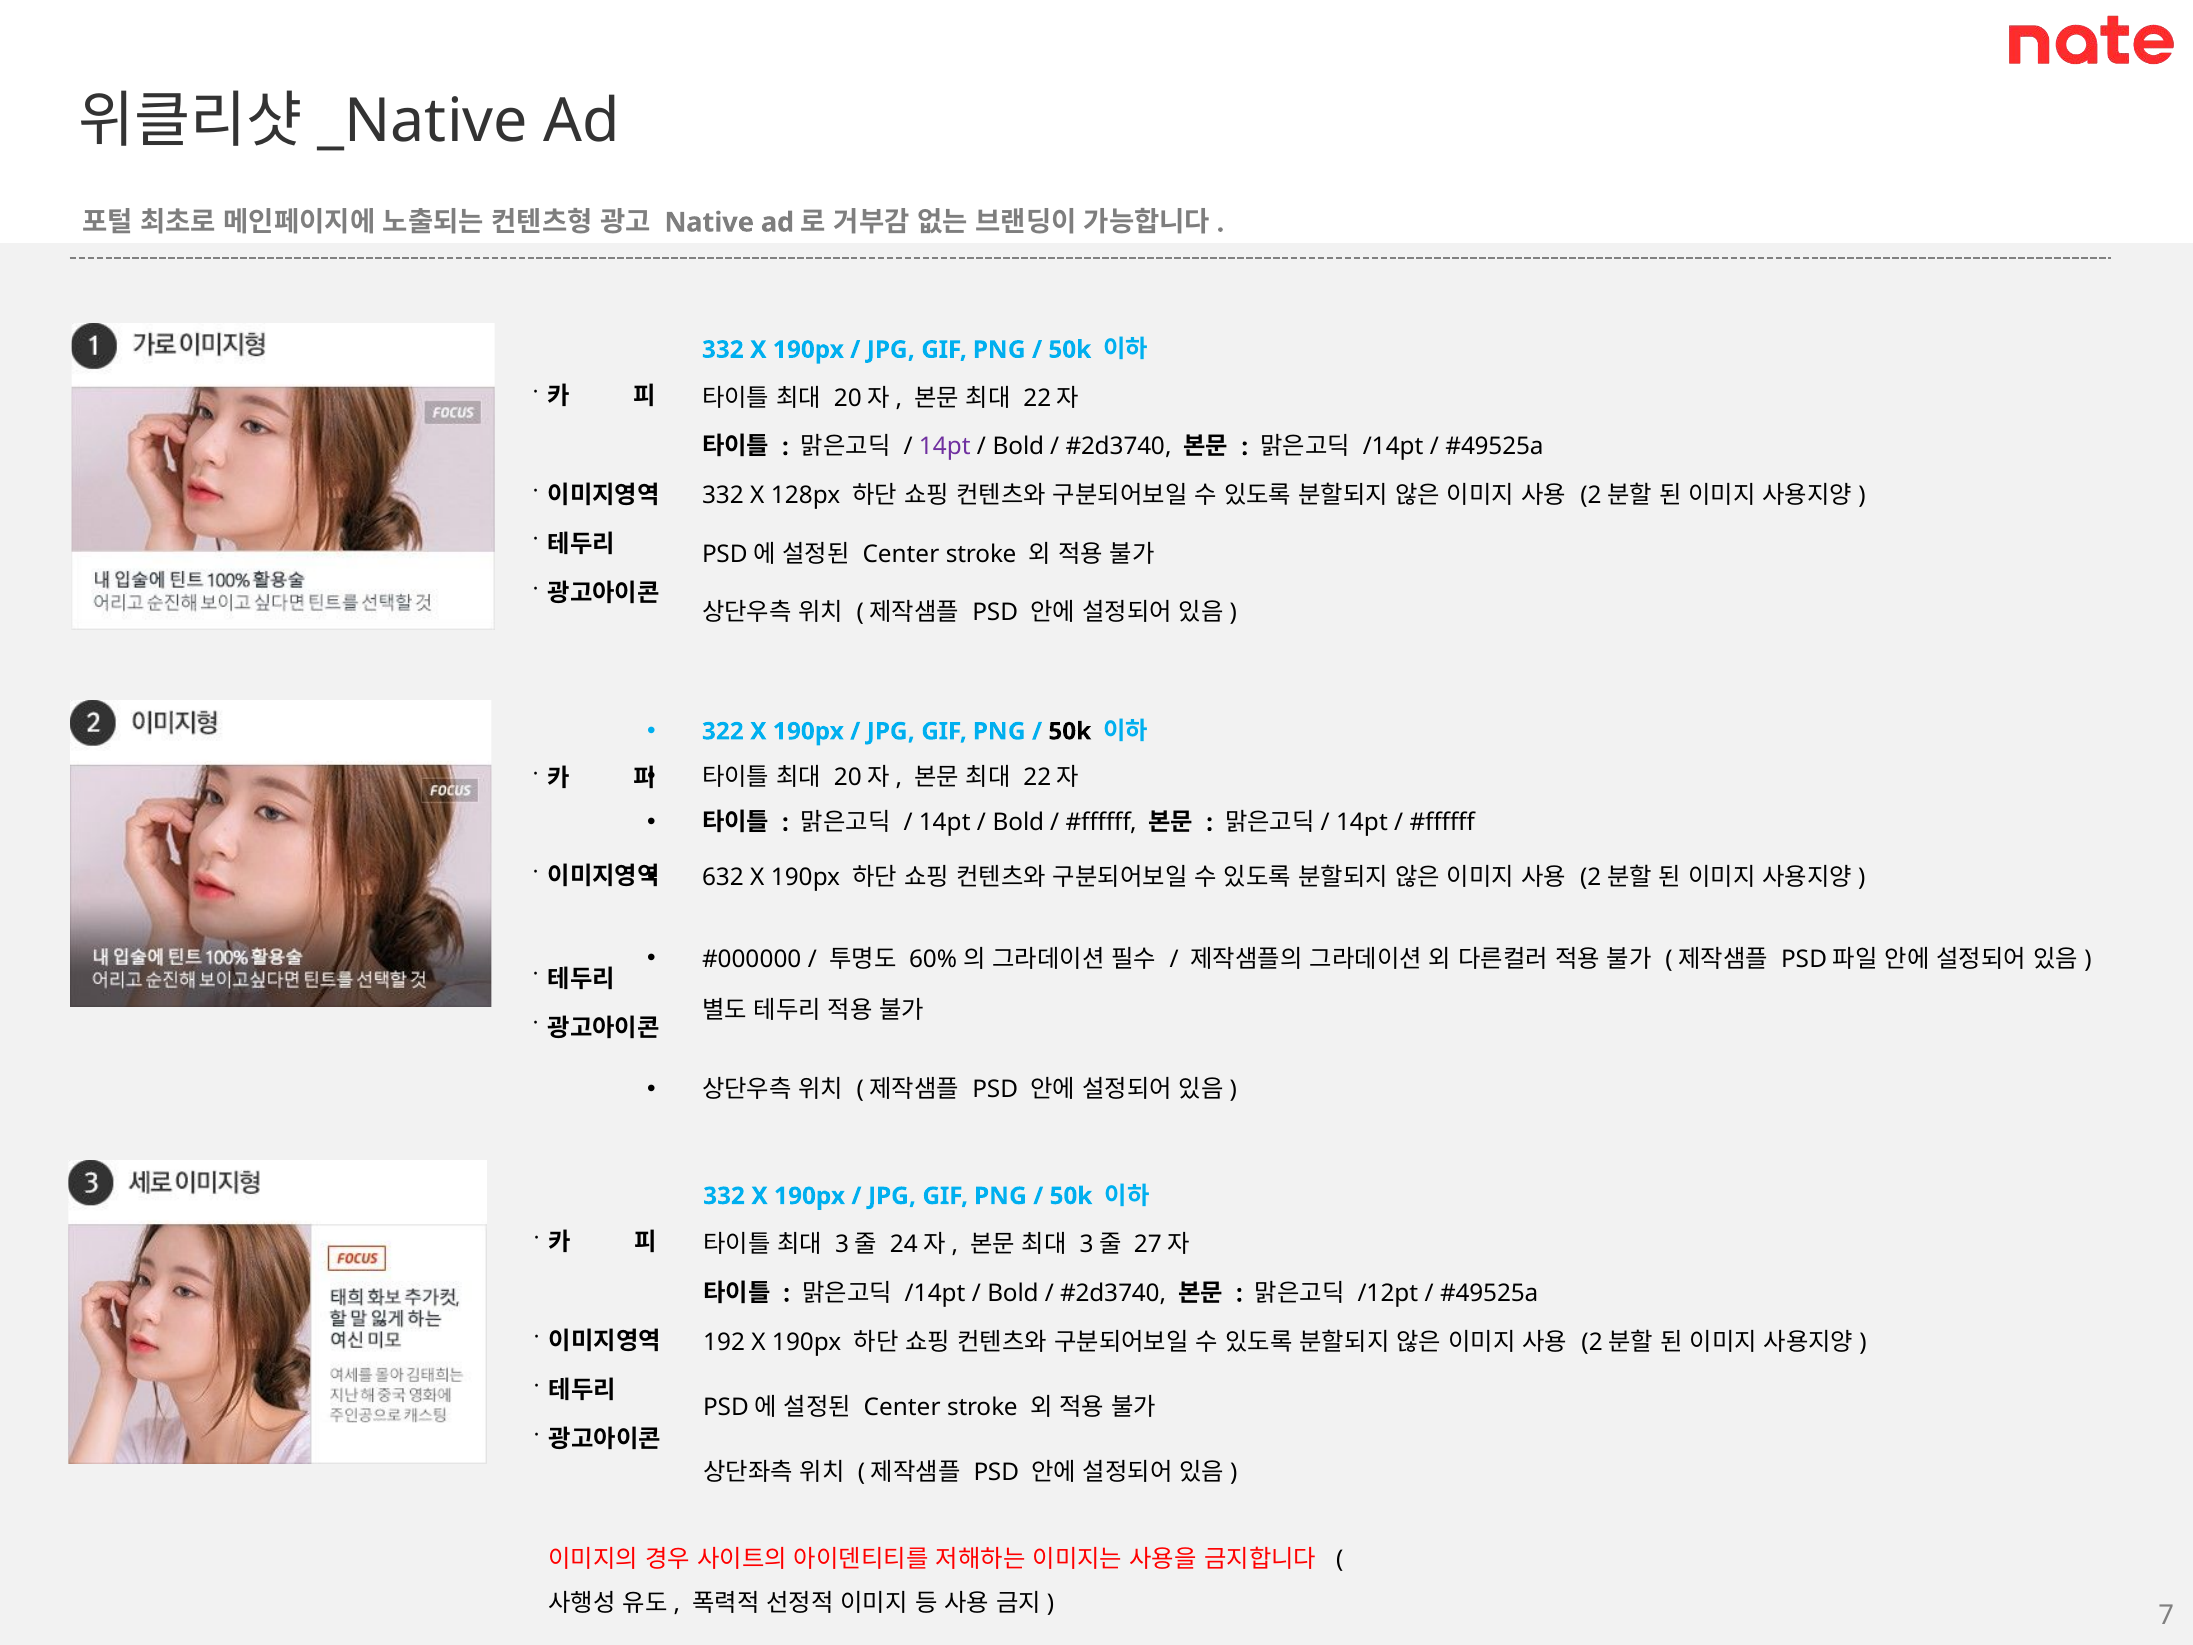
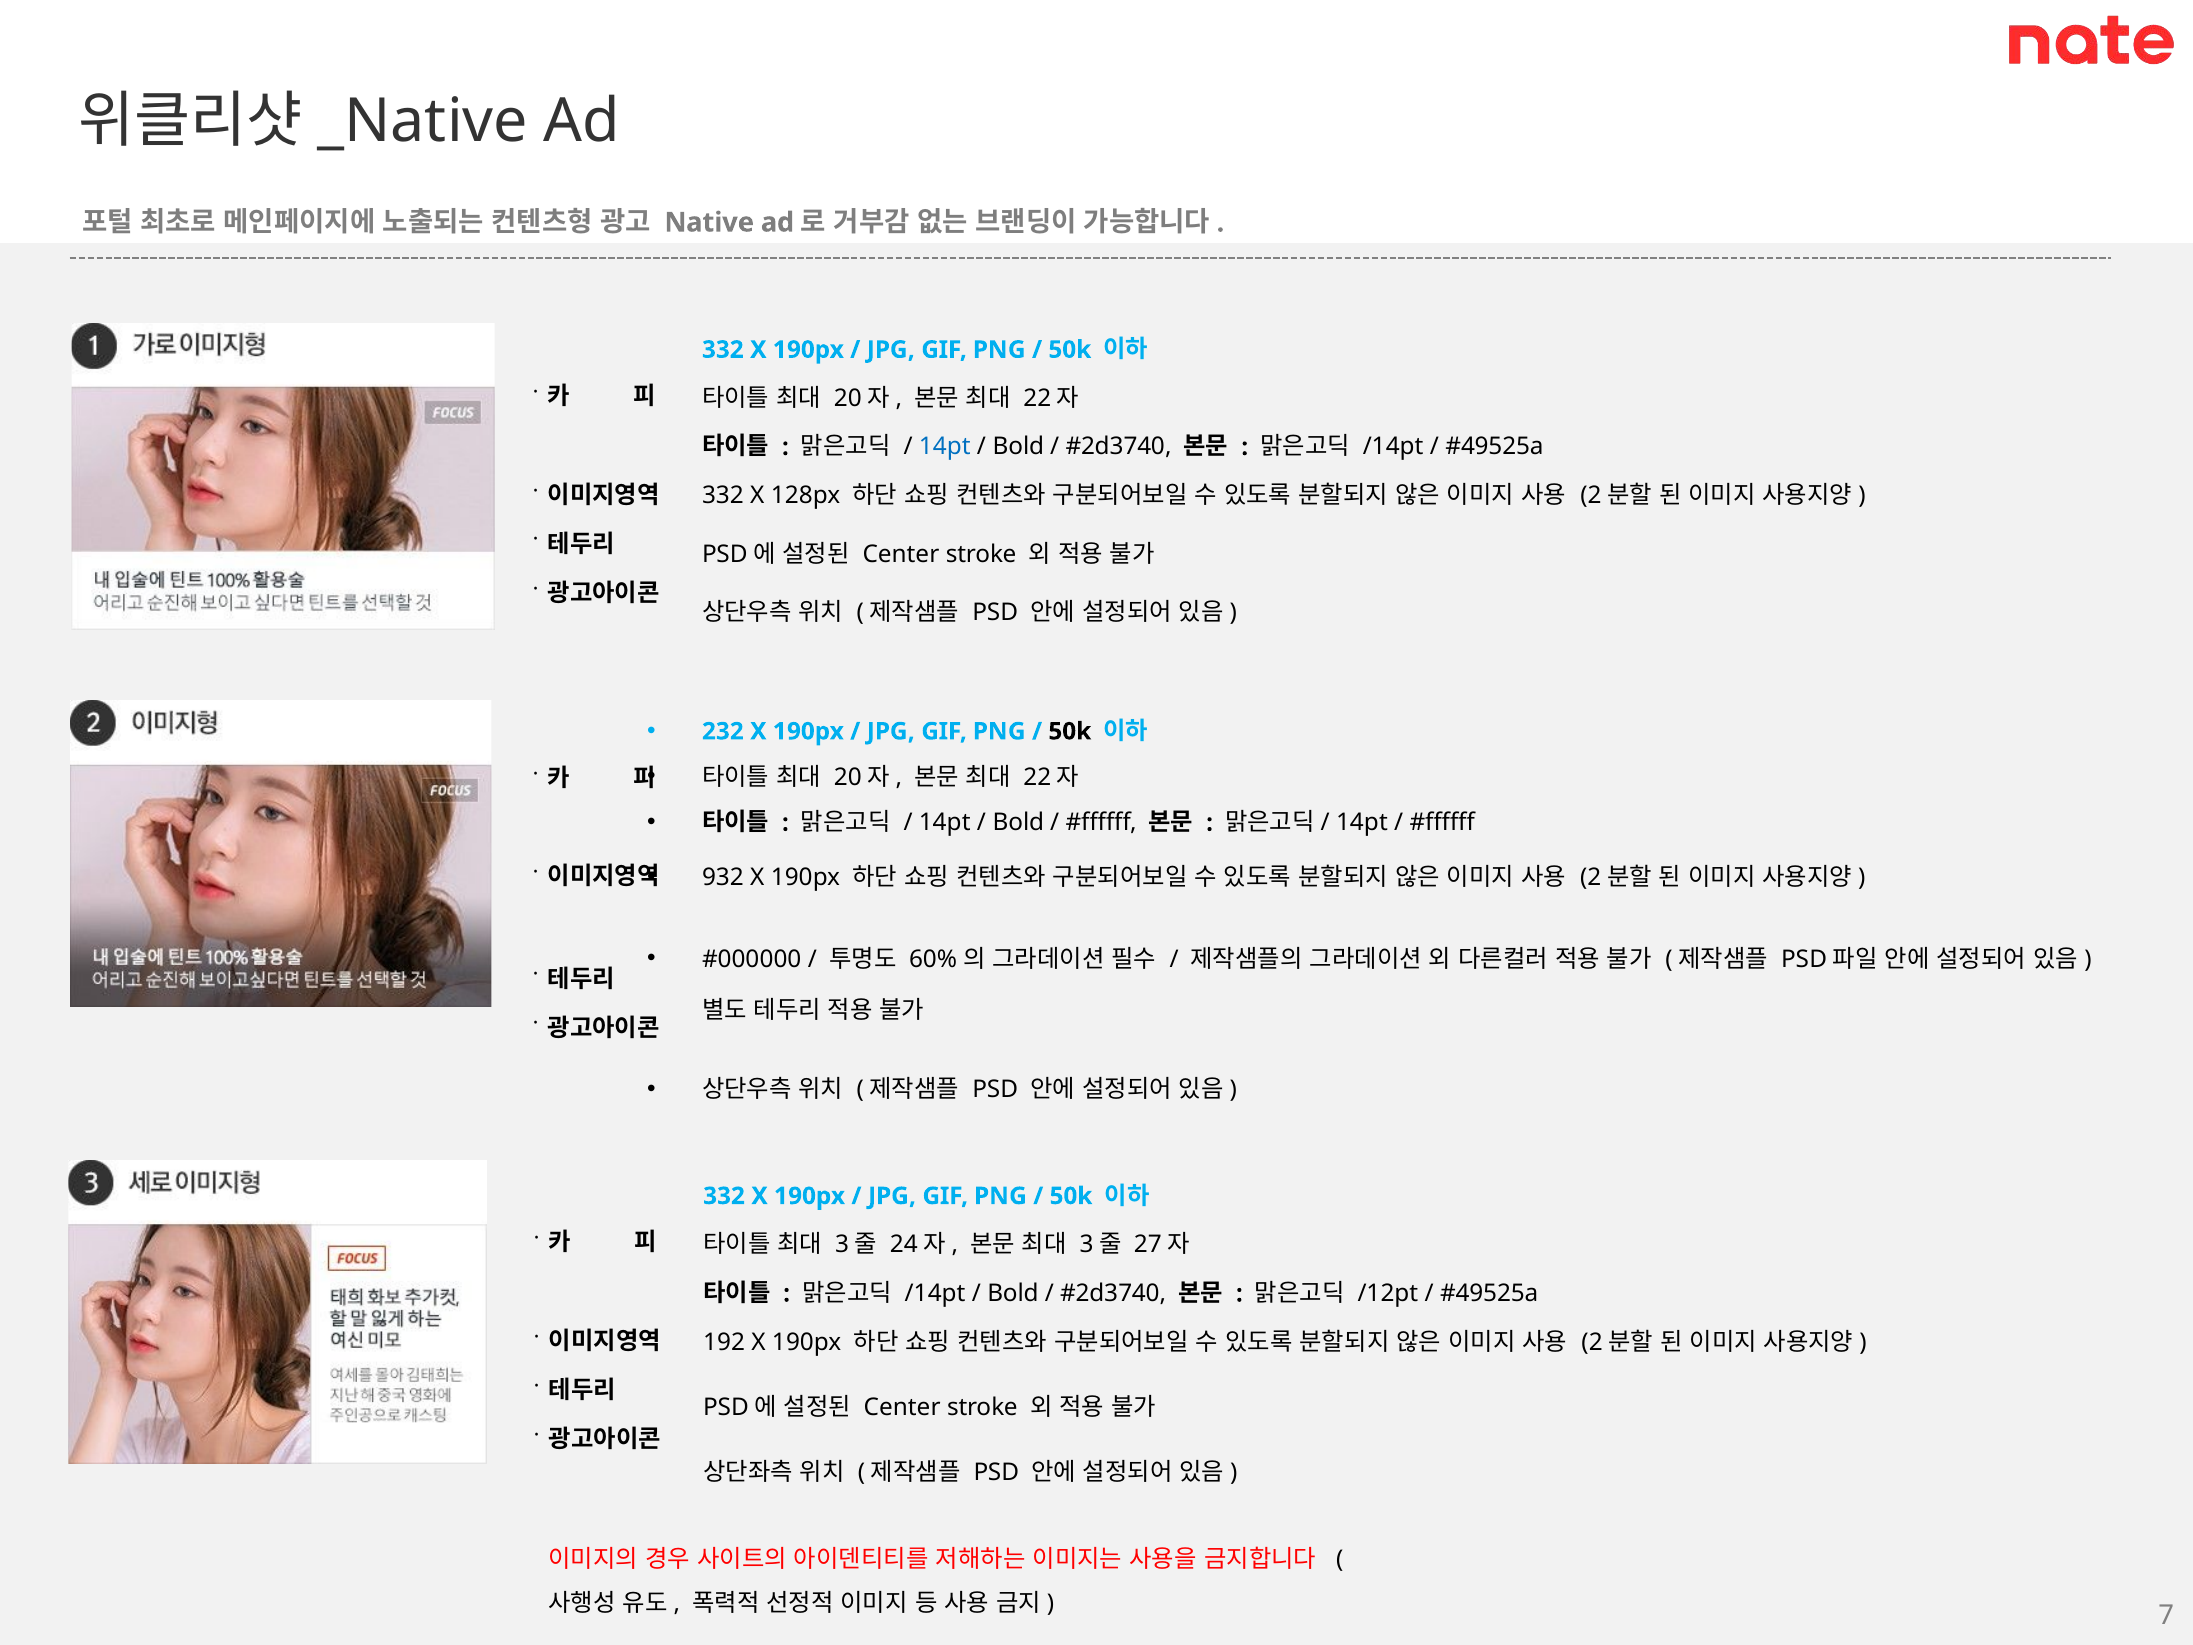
14pt at (945, 447) colour: purple -> blue
322: 322 -> 232
632: 632 -> 932
